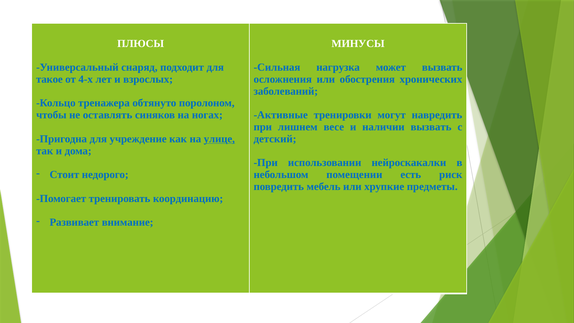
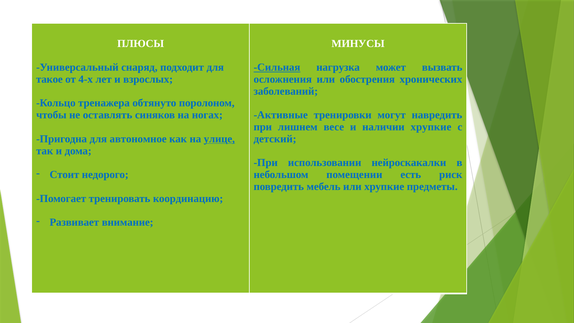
Сильная underline: none -> present
наличии вызвать: вызвать -> хрупкие
учреждение: учреждение -> автономное
